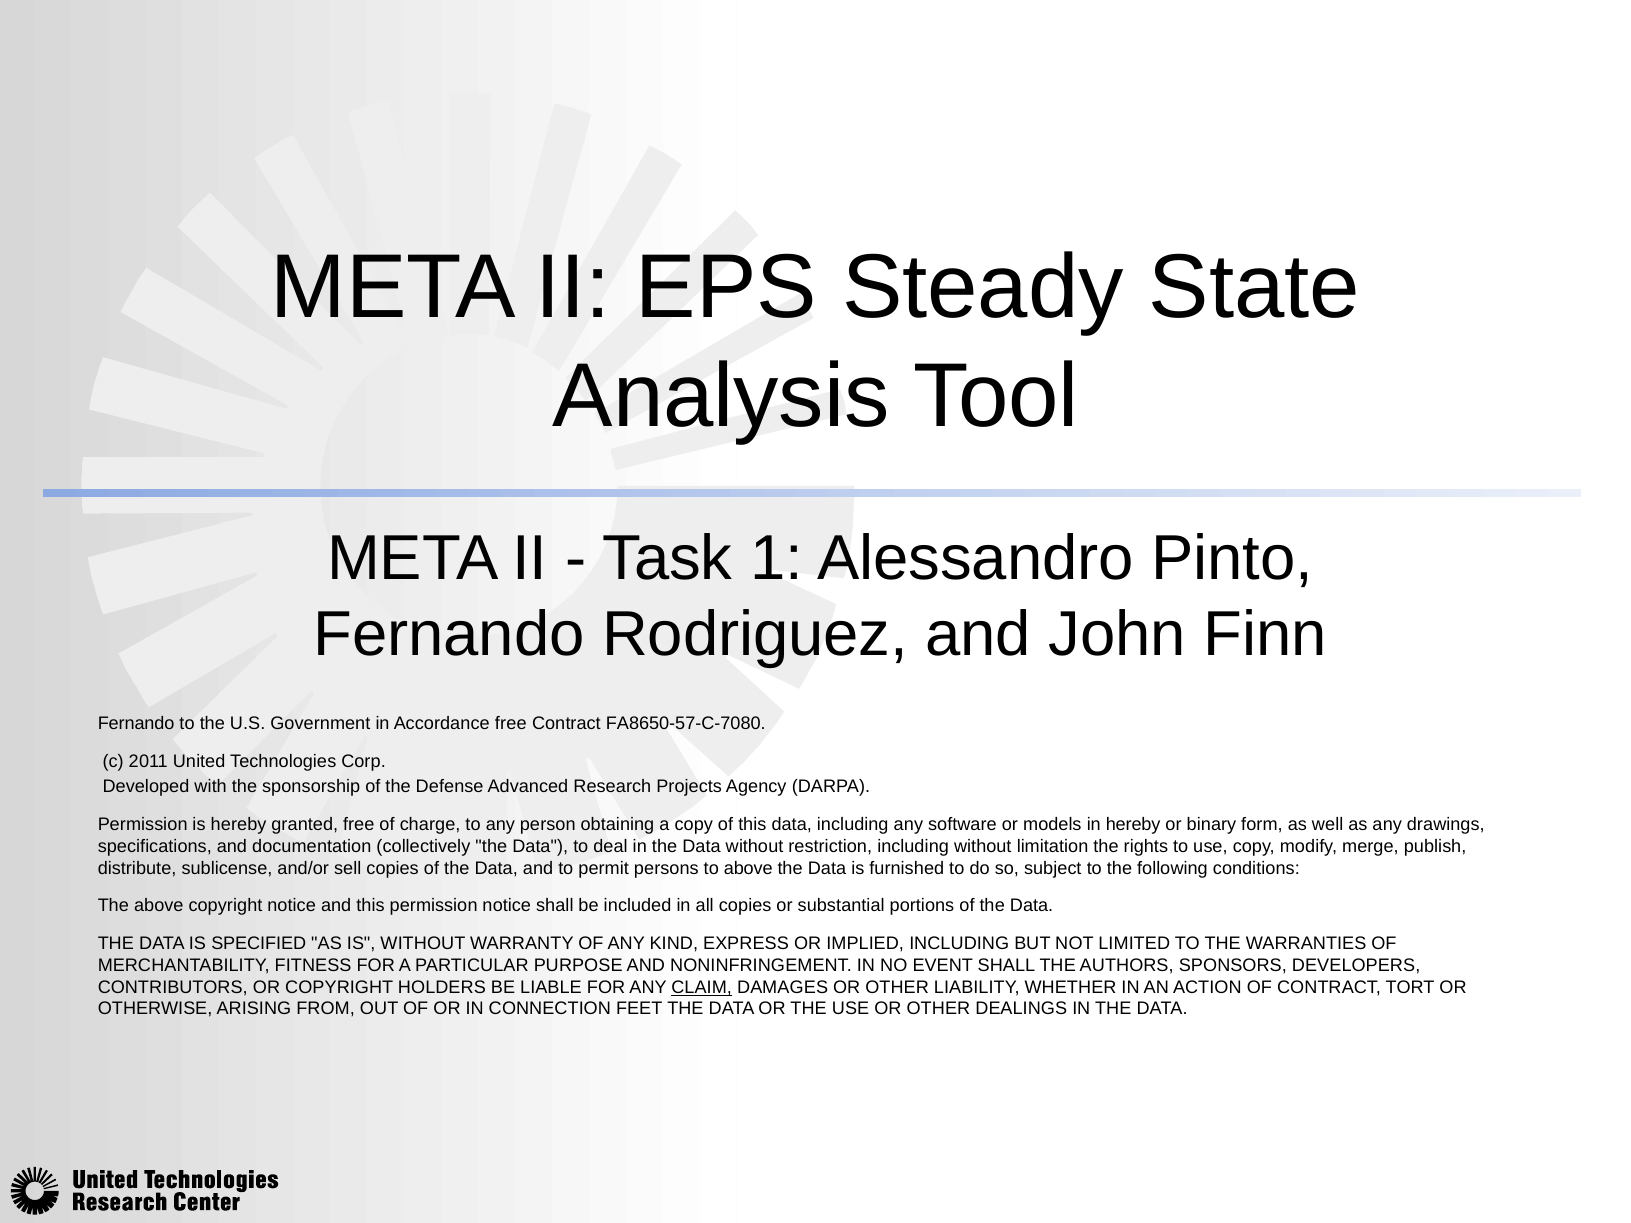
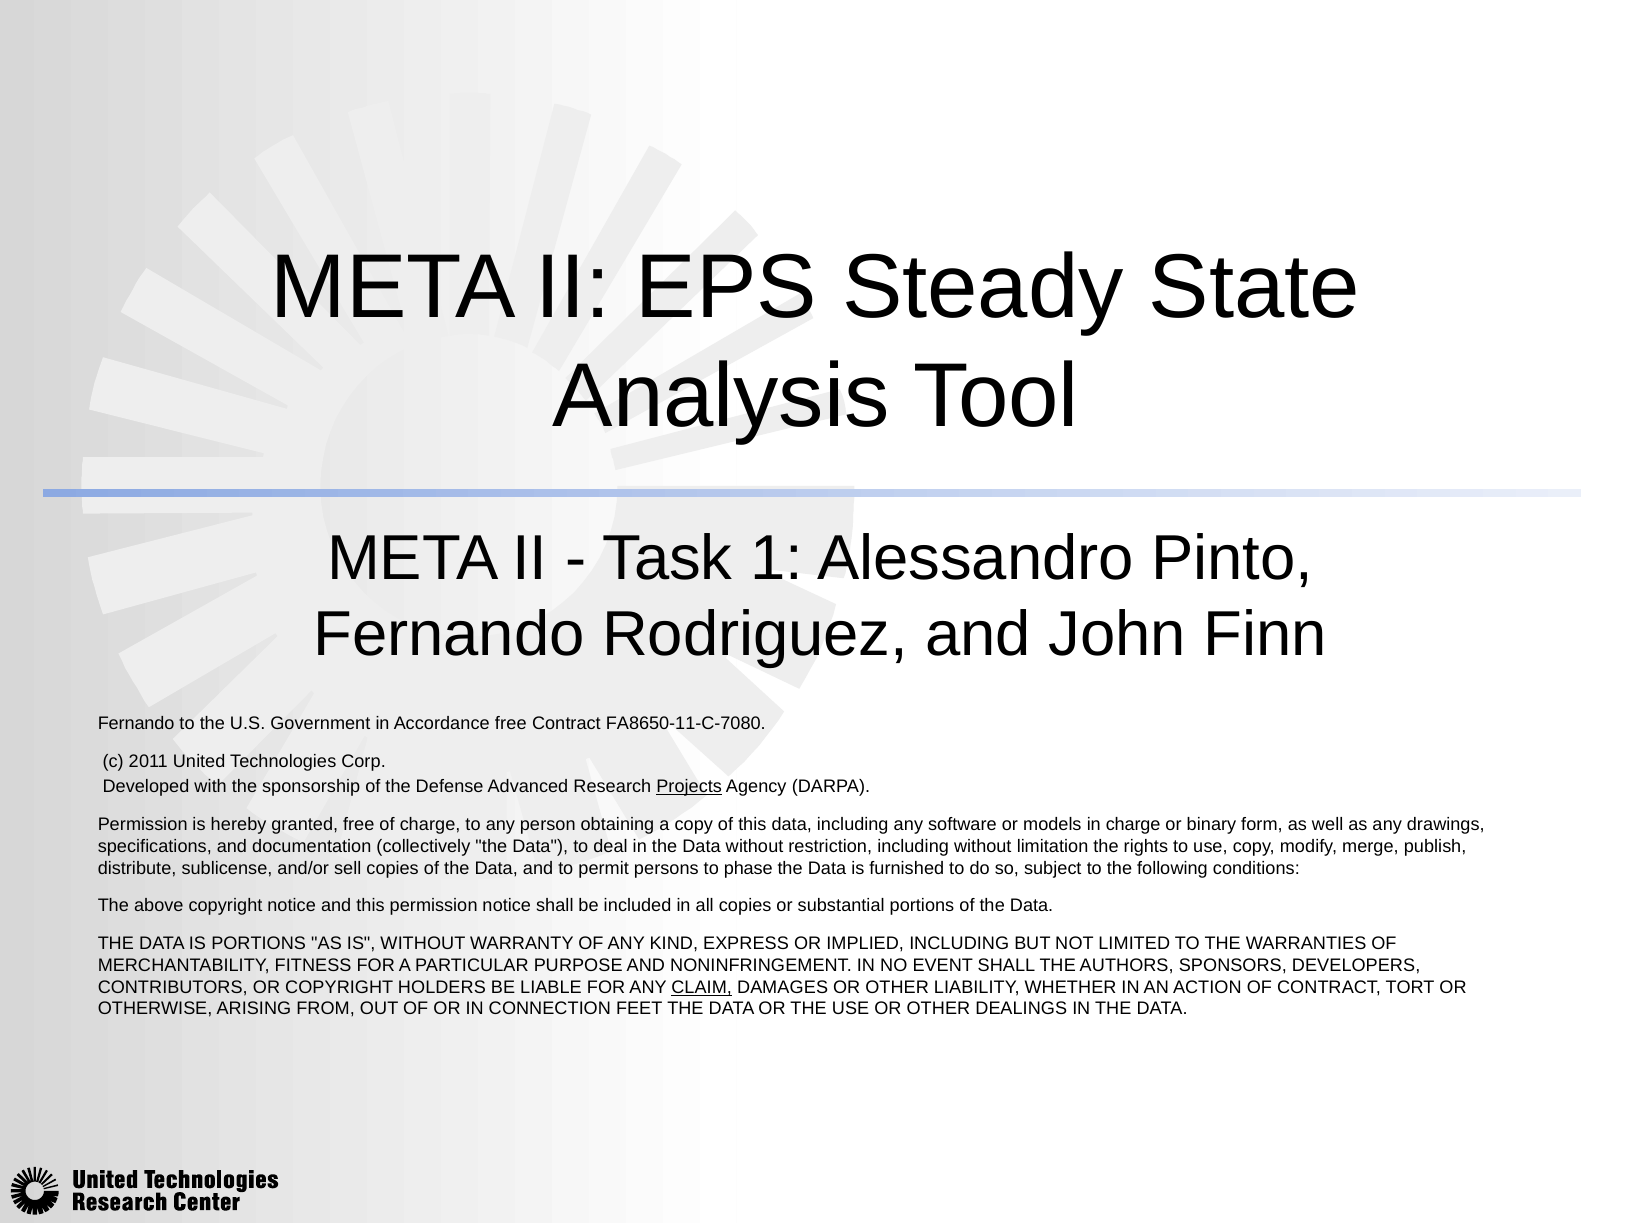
FA8650-57-C-7080: FA8650-57-C-7080 -> FA8650-11-C-7080
Projects underline: none -> present
in hereby: hereby -> charge
to above: above -> phase
IS SPECIFIED: SPECIFIED -> PORTIONS
